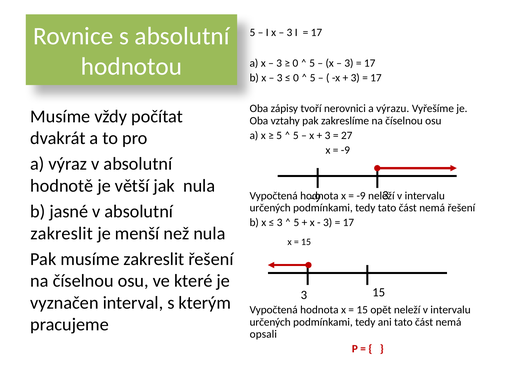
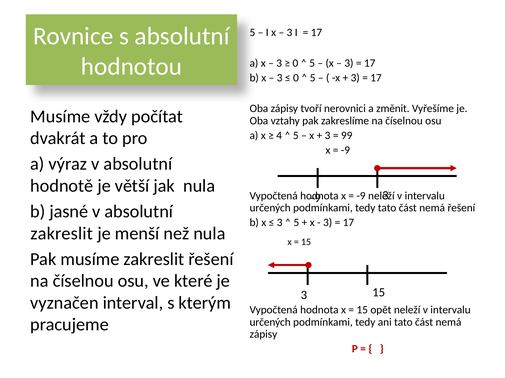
výrazu: výrazu -> změnit
5 at (279, 136): 5 -> 4
27: 27 -> 99
opsali at (263, 335): opsali -> zápisy
